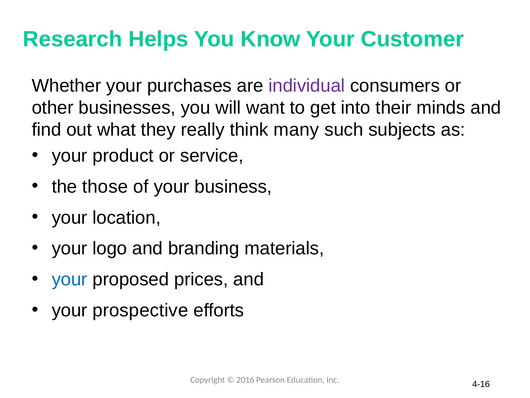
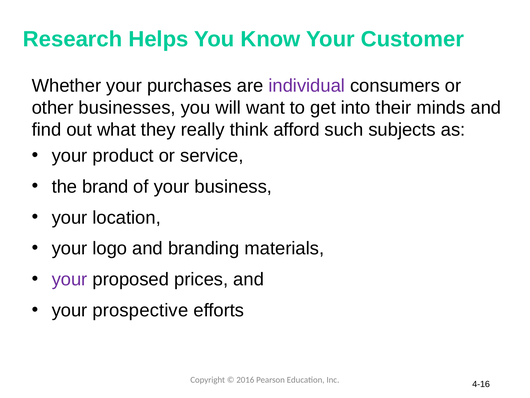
many: many -> afford
those: those -> brand
your at (70, 279) colour: blue -> purple
